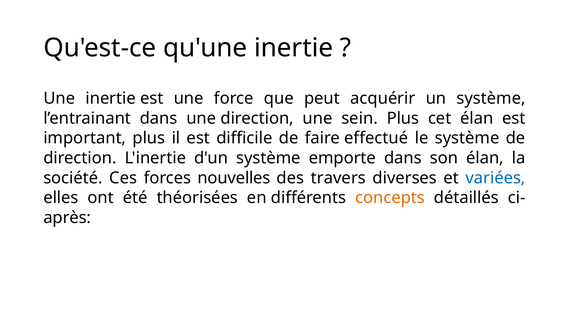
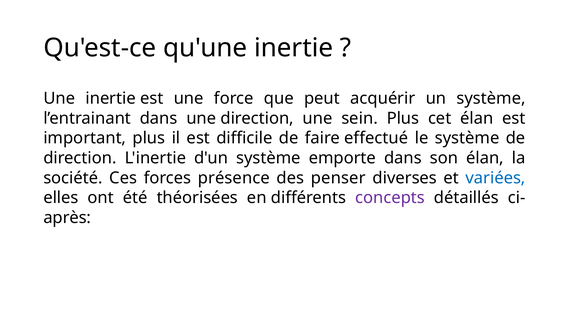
nouvelles: nouvelles -> présence
travers: travers -> penser
concepts colour: orange -> purple
